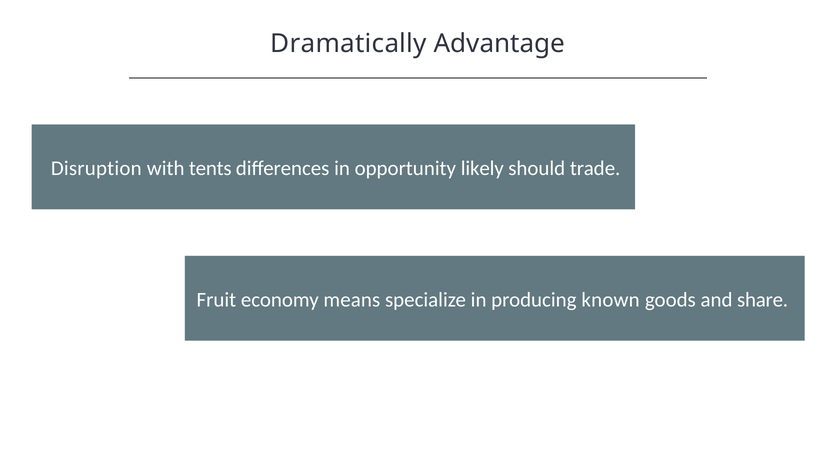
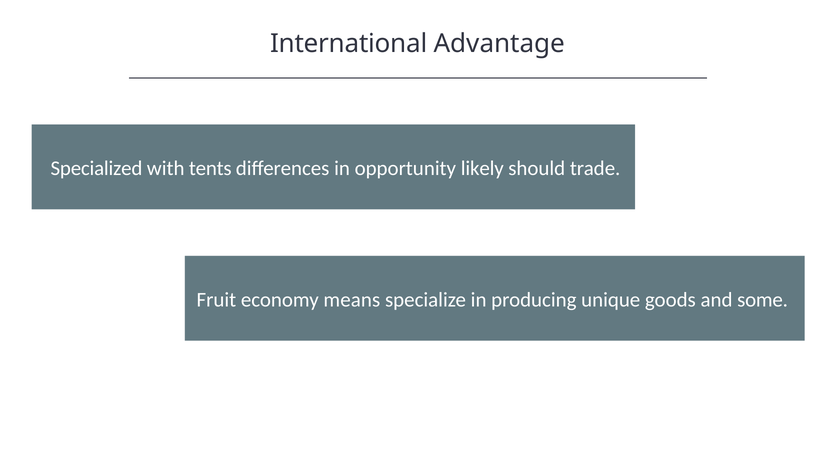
Dramatically: Dramatically -> International
Disruption: Disruption -> Specialized
known: known -> unique
share: share -> some
